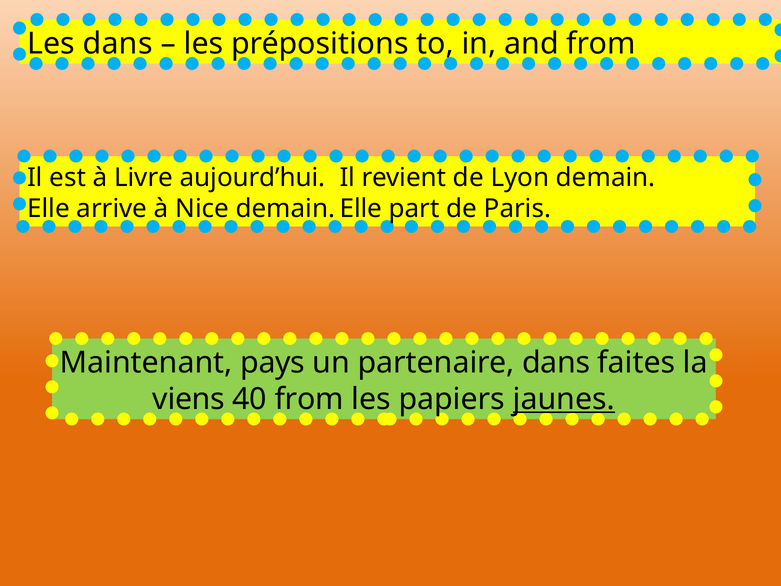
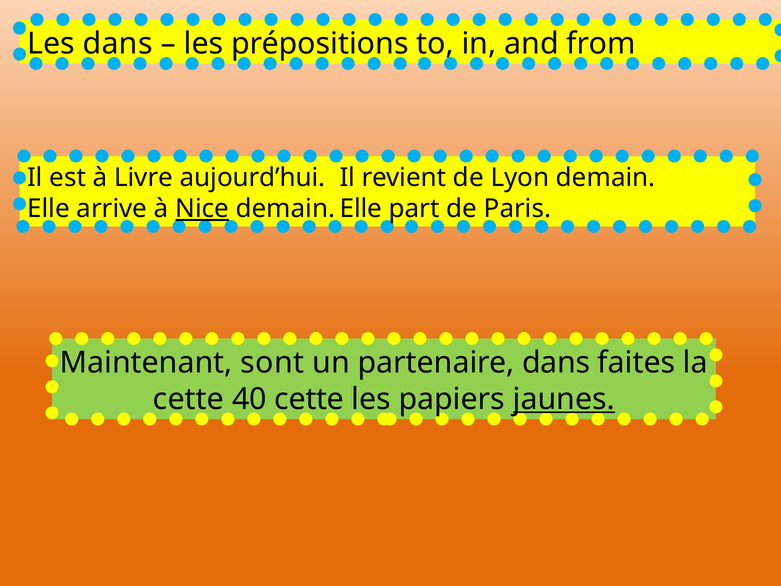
Nice underline: none -> present
pays: pays -> sont
viens at (189, 399): viens -> cette
40 from: from -> cette
